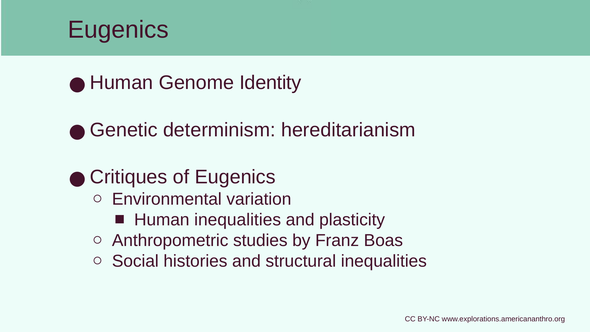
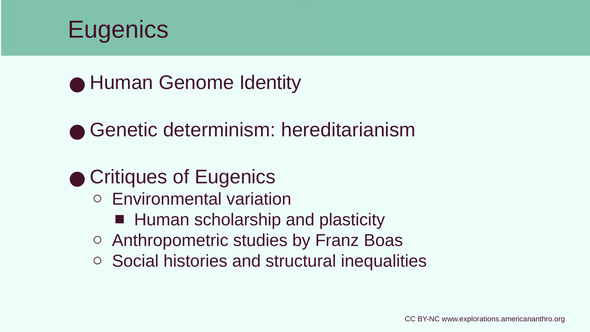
Human inequalities: inequalities -> scholarship
